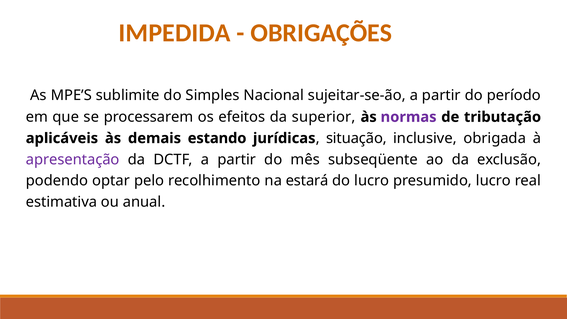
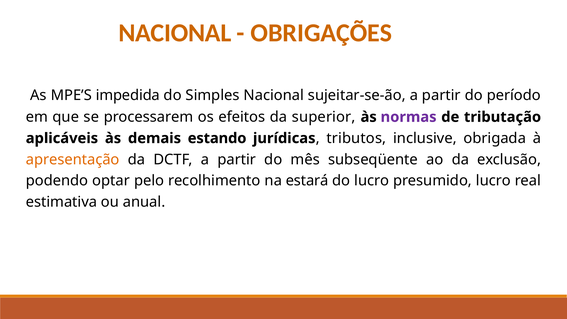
IMPEDIDA at (175, 33): IMPEDIDA -> NACIONAL
sublimite: sublimite -> impedida
situação: situação -> tributos
apresentação colour: purple -> orange
